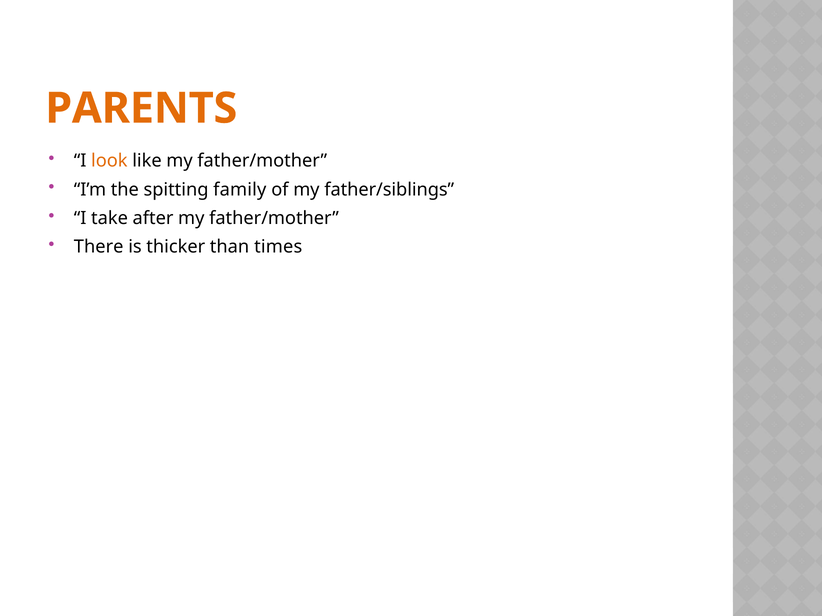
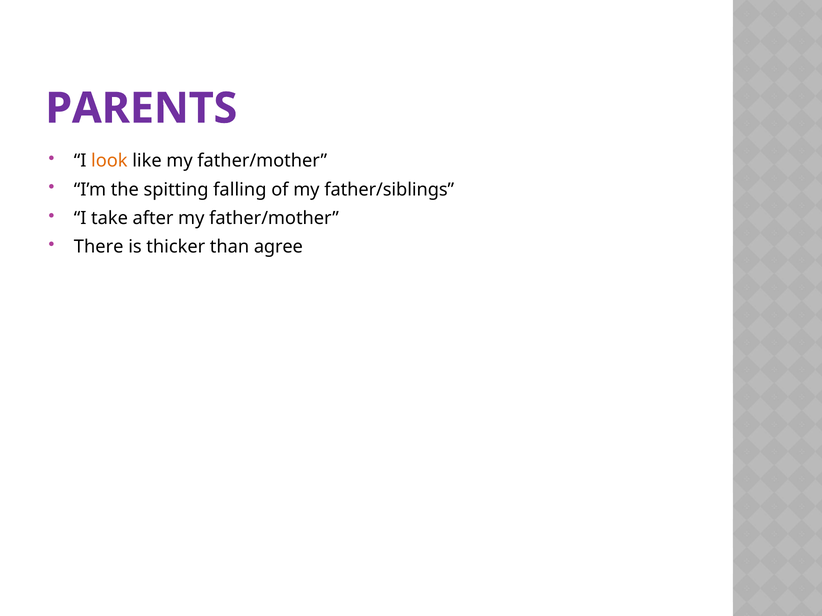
PARENTS colour: orange -> purple
family: family -> falling
times: times -> agree
